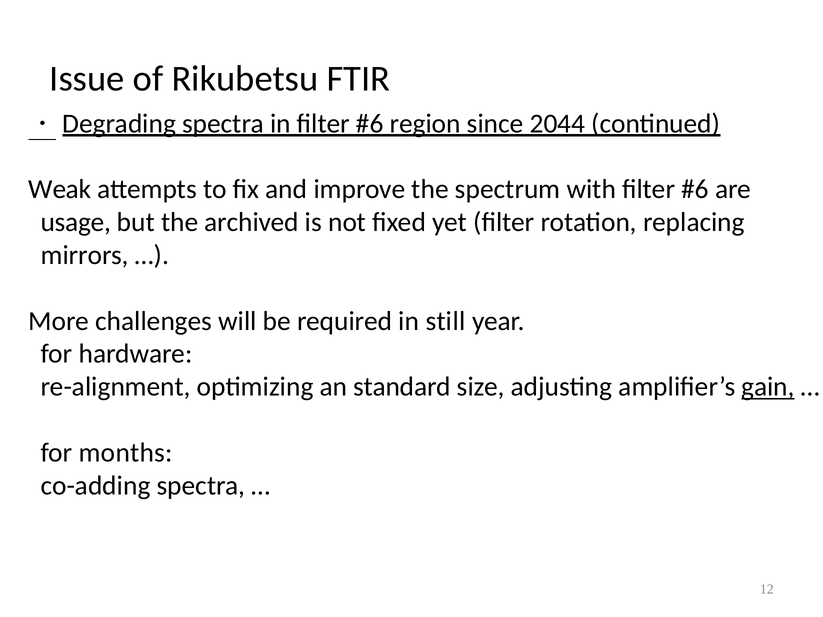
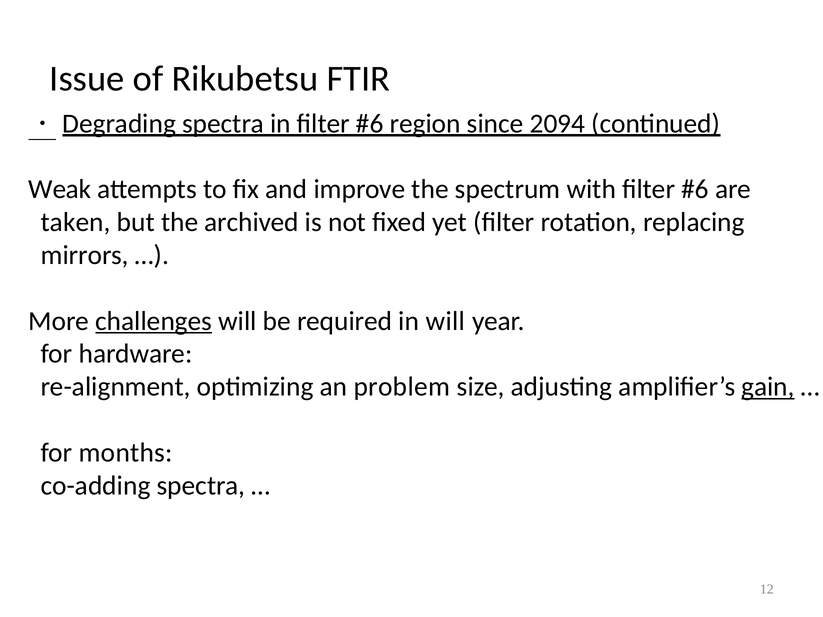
2044: 2044 -> 2094
usage: usage -> taken
challenges underline: none -> present
in still: still -> will
standard: standard -> problem
